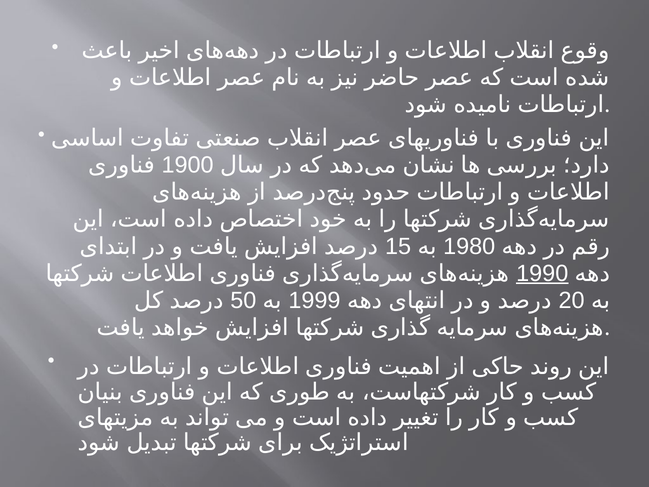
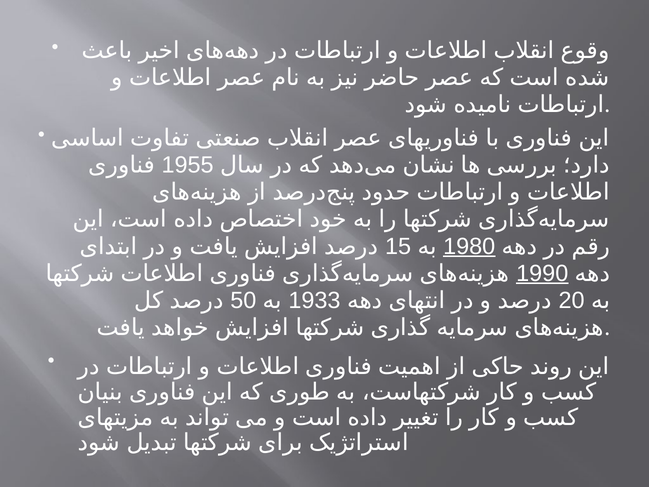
1900: 1900 -> 1955
1980 underline: none -> present
1999: 1999 -> 1933
